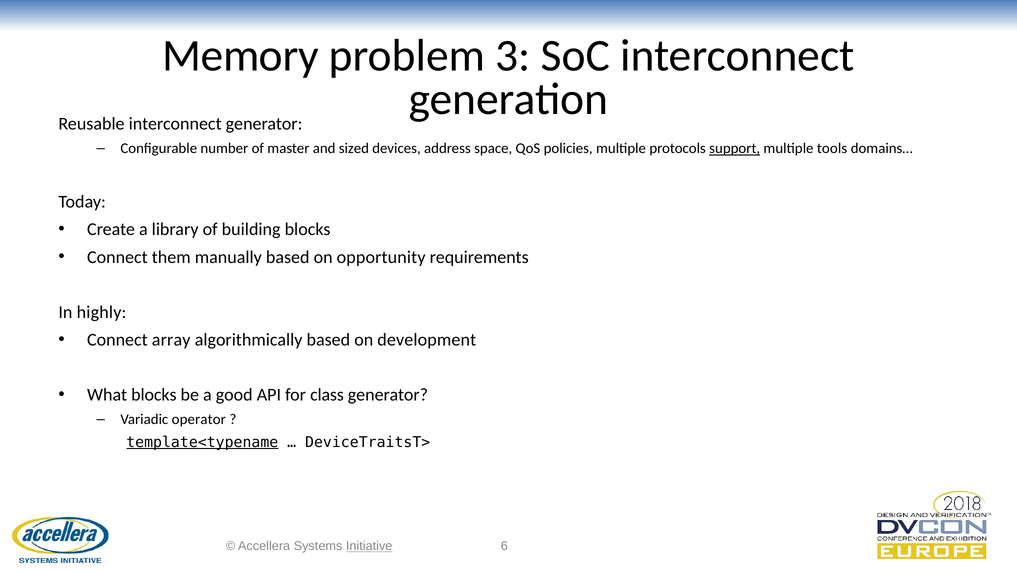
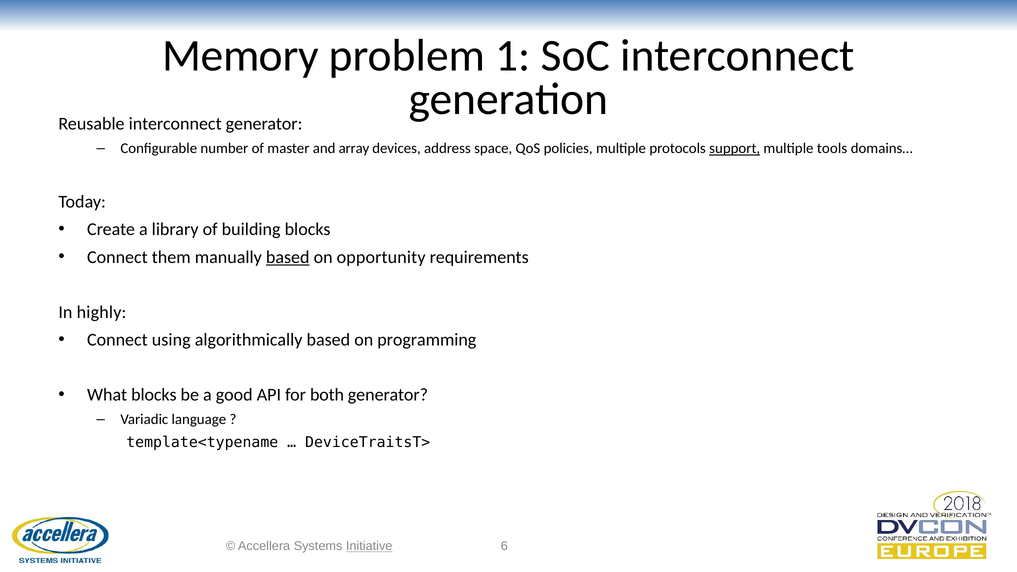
3: 3 -> 1
sized: sized -> array
based at (288, 257) underline: none -> present
array: array -> using
development: development -> programming
class: class -> both
operator: operator -> language
template<typename underline: present -> none
